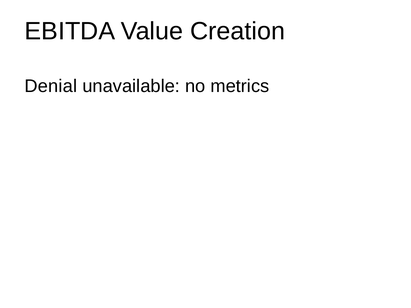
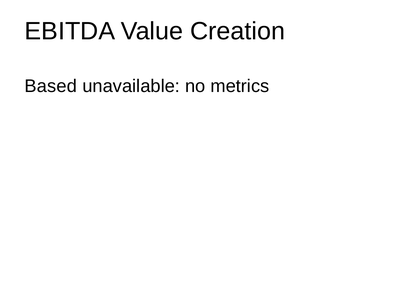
Denial: Denial -> Based
